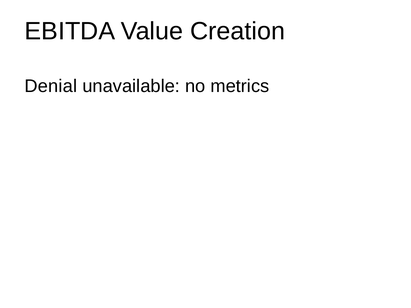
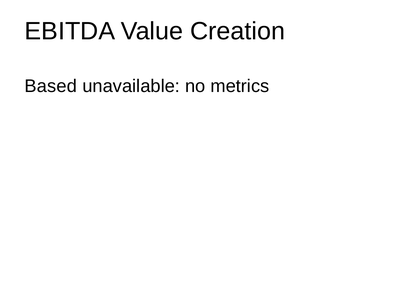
Denial: Denial -> Based
